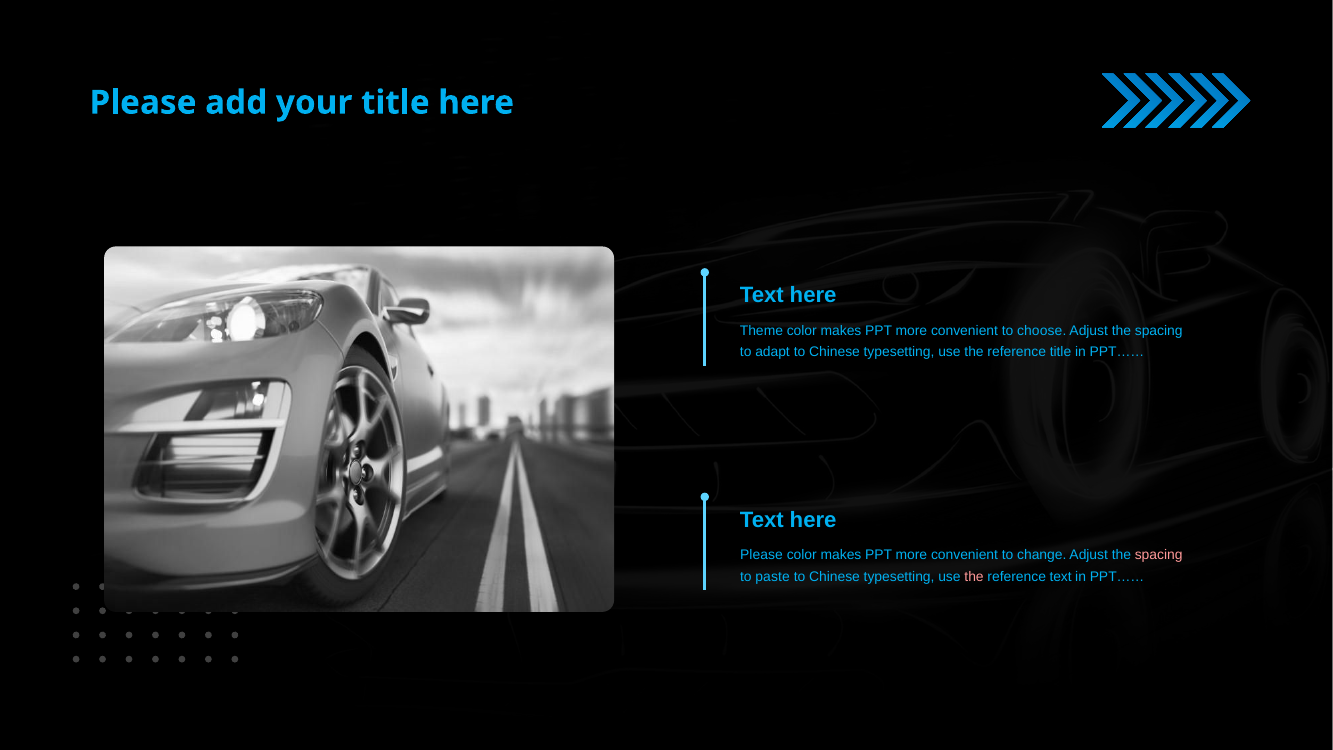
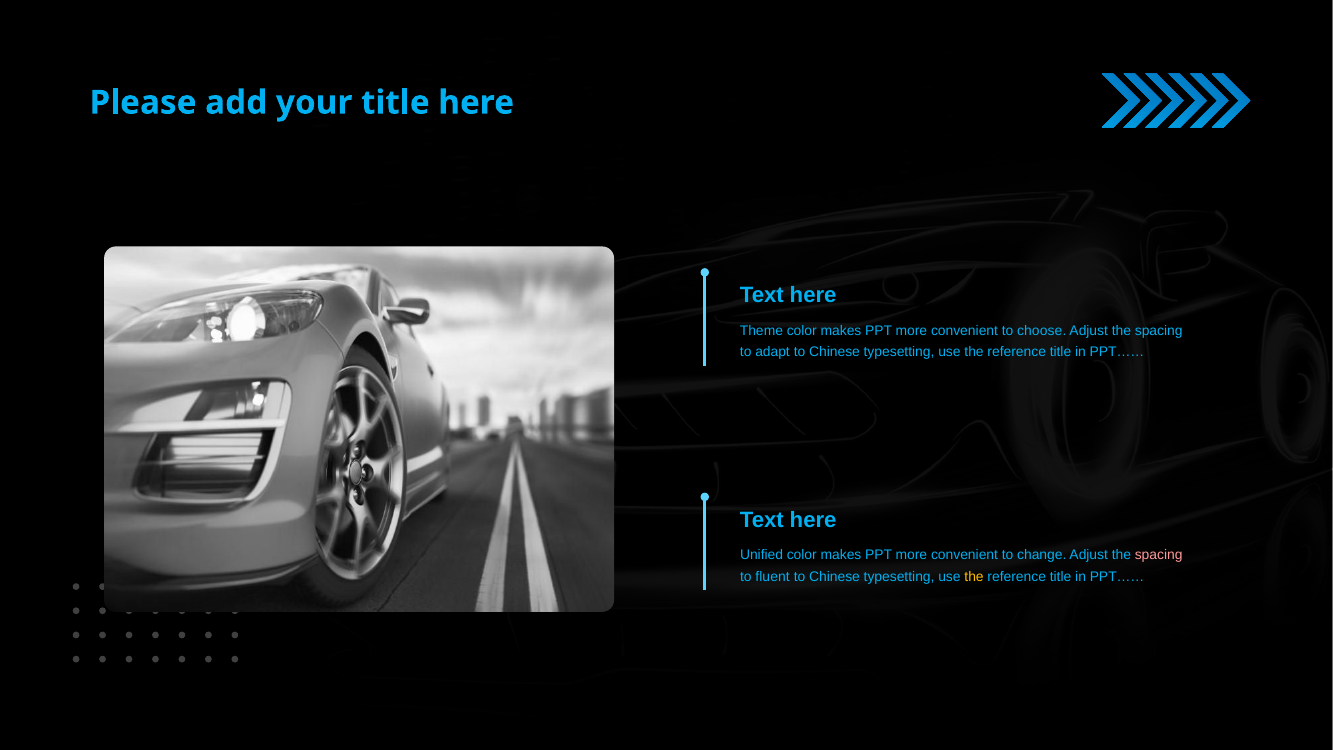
Please at (761, 555): Please -> Unified
paste: paste -> fluent
the at (974, 576) colour: pink -> yellow
text at (1061, 576): text -> title
